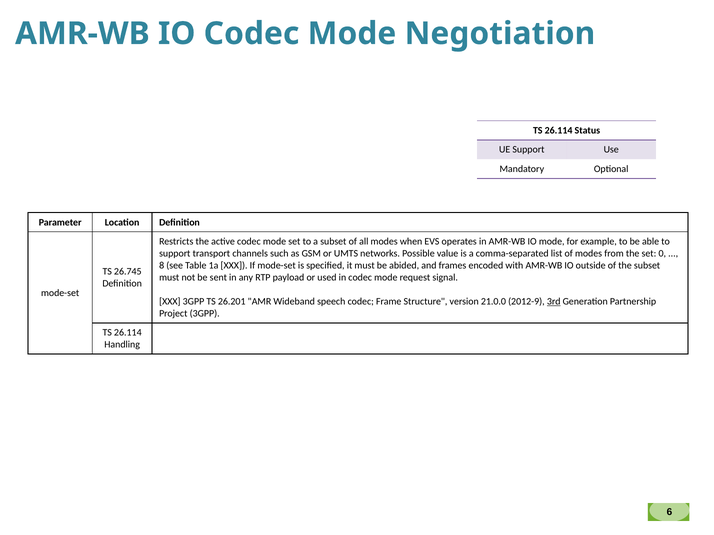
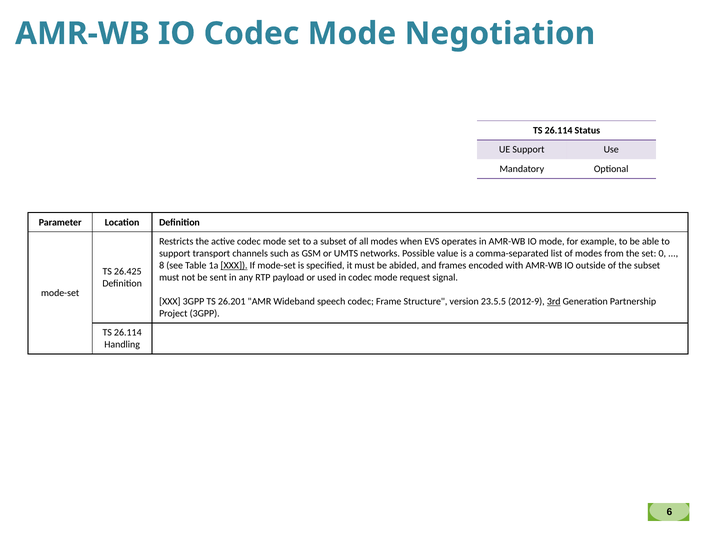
XXX at (234, 266) underline: none -> present
26.745: 26.745 -> 26.425
21.0.0: 21.0.0 -> 23.5.5
